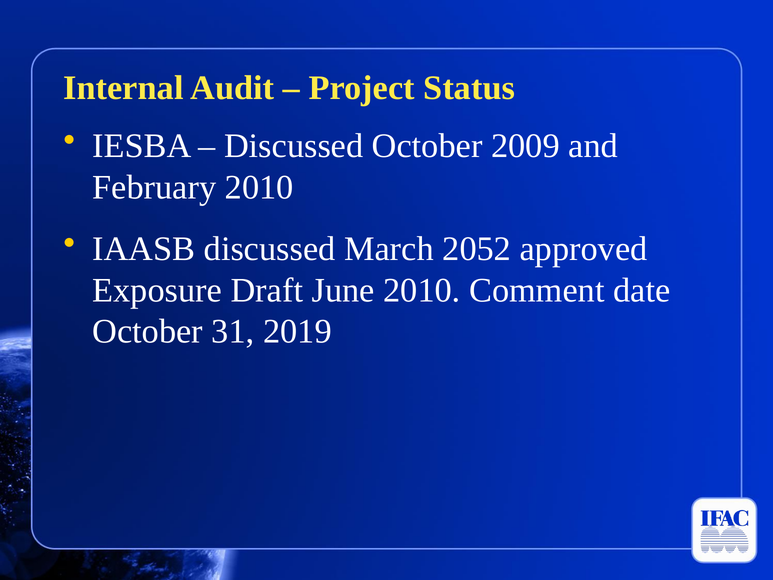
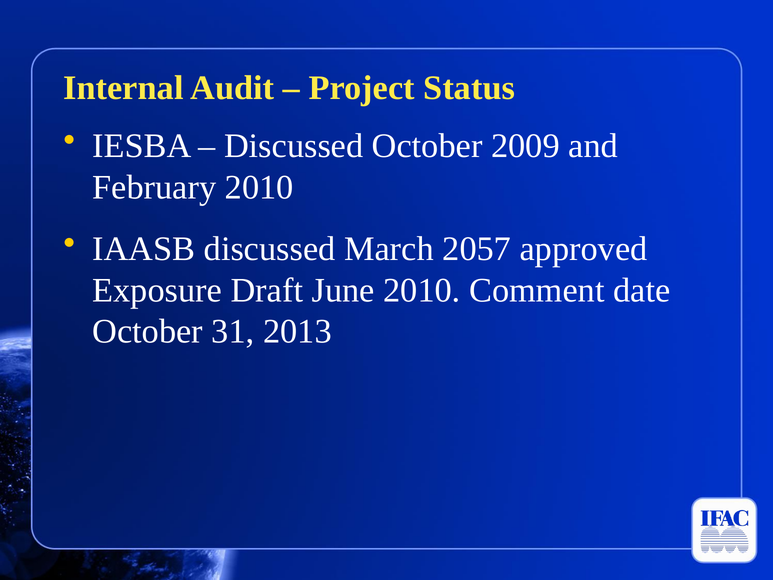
2052: 2052 -> 2057
2019: 2019 -> 2013
